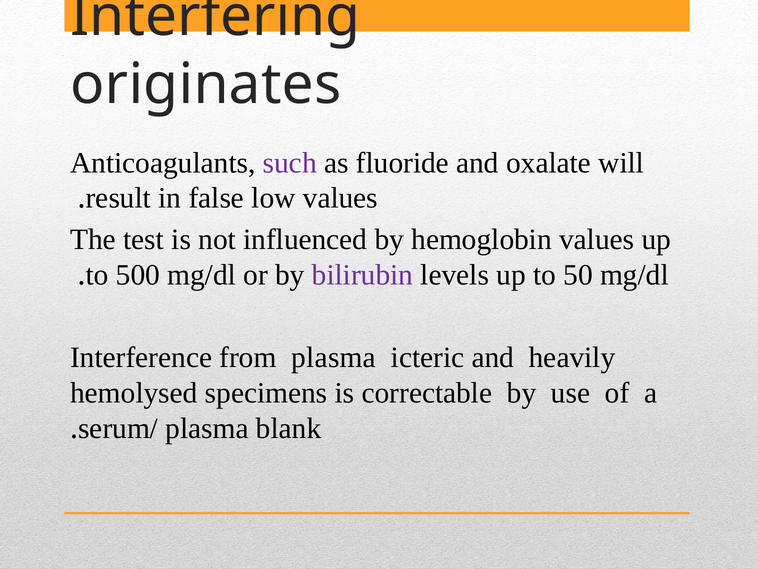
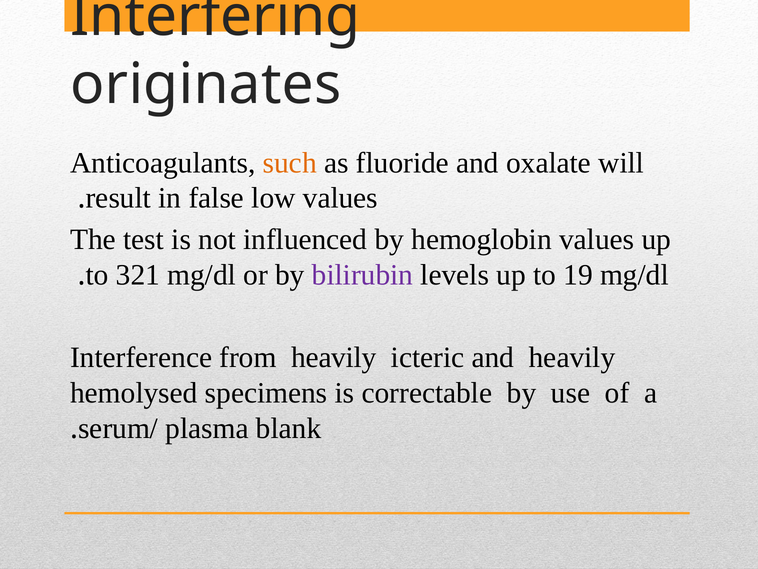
such colour: purple -> orange
500: 500 -> 321
50: 50 -> 19
from plasma: plasma -> heavily
